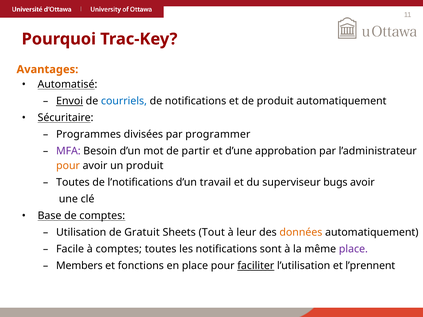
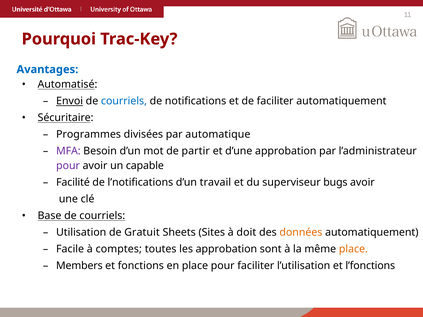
Avantages colour: orange -> blue
de produit: produit -> faciliter
programmer: programmer -> automatique
pour at (68, 166) colour: orange -> purple
un produit: produit -> capable
Toutes at (73, 183): Toutes -> Facilité
Base de comptes: comptes -> courriels
Tout: Tout -> Sites
leur: leur -> doit
les notifications: notifications -> approbation
place at (353, 249) colour: purple -> orange
faciliter at (256, 266) underline: present -> none
l’prennent: l’prennent -> l’fonctions
